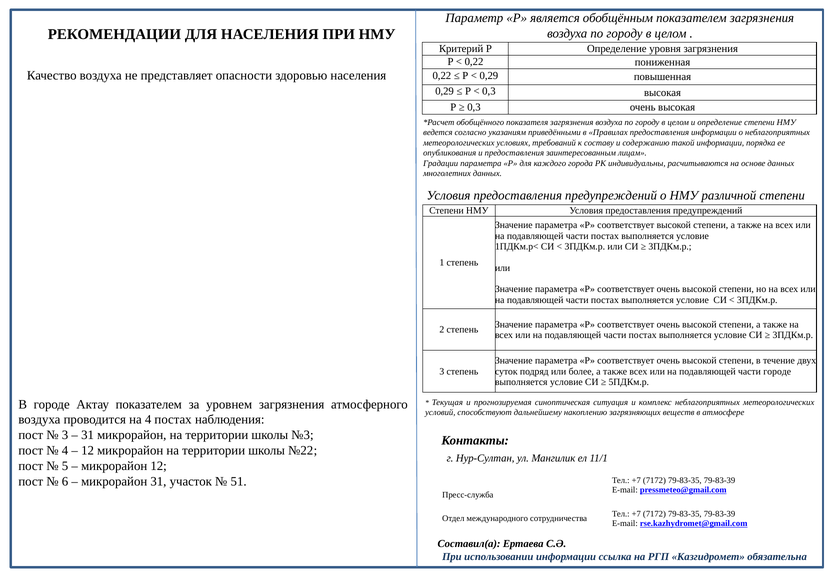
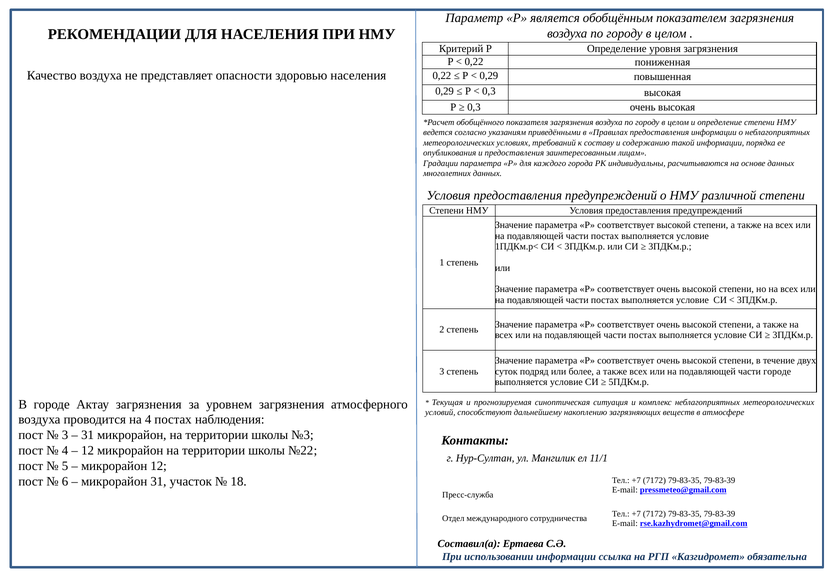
Актау показателем: показателем -> загрязнения
51: 51 -> 18
